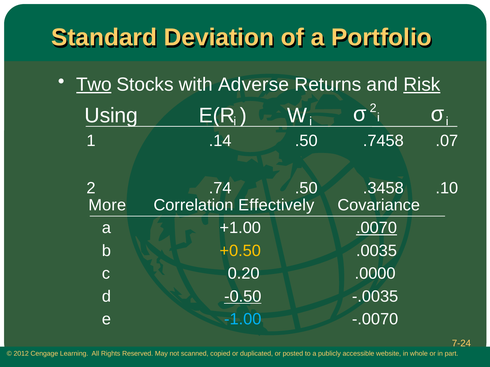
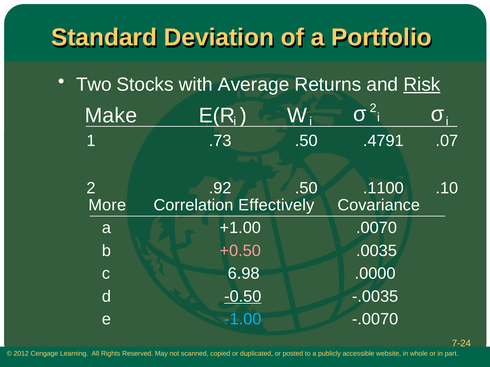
Two underline: present -> none
Adverse: Adverse -> Average
Using: Using -> Make
.14: .14 -> .73
.7458: .7458 -> .4791
.74: .74 -> .92
.3458: .3458 -> .1100
.0070 underline: present -> none
+0.50 colour: yellow -> pink
0.20: 0.20 -> 6.98
